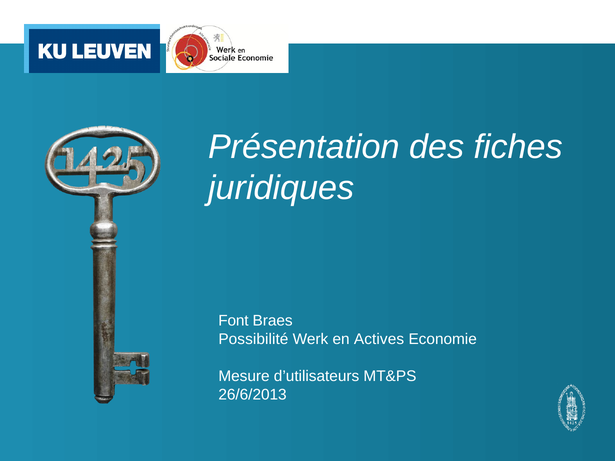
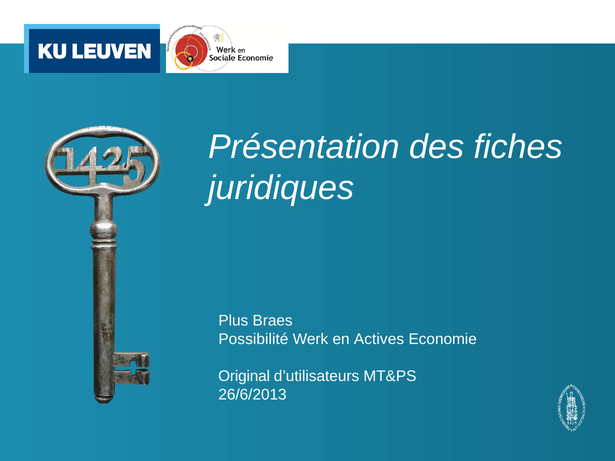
Font: Font -> Plus
Mesure: Mesure -> Original
